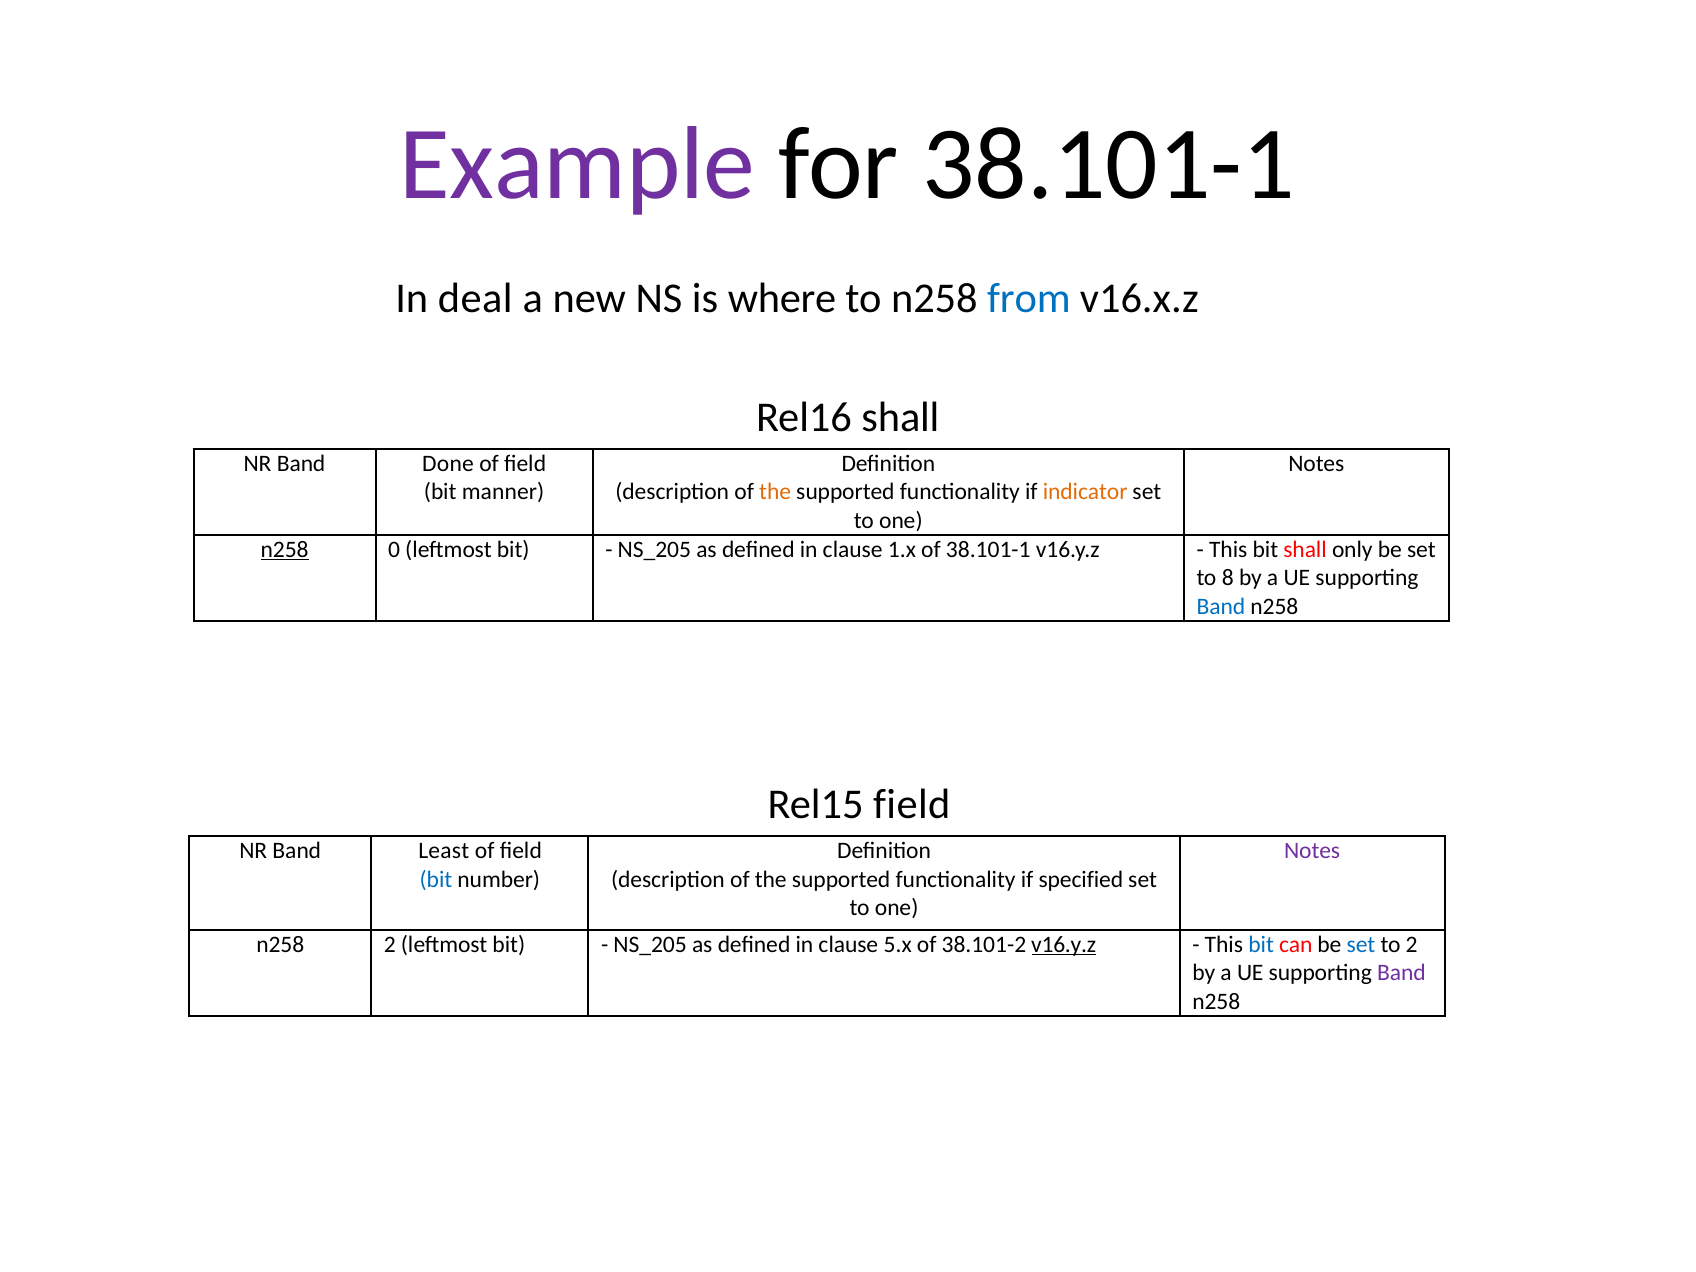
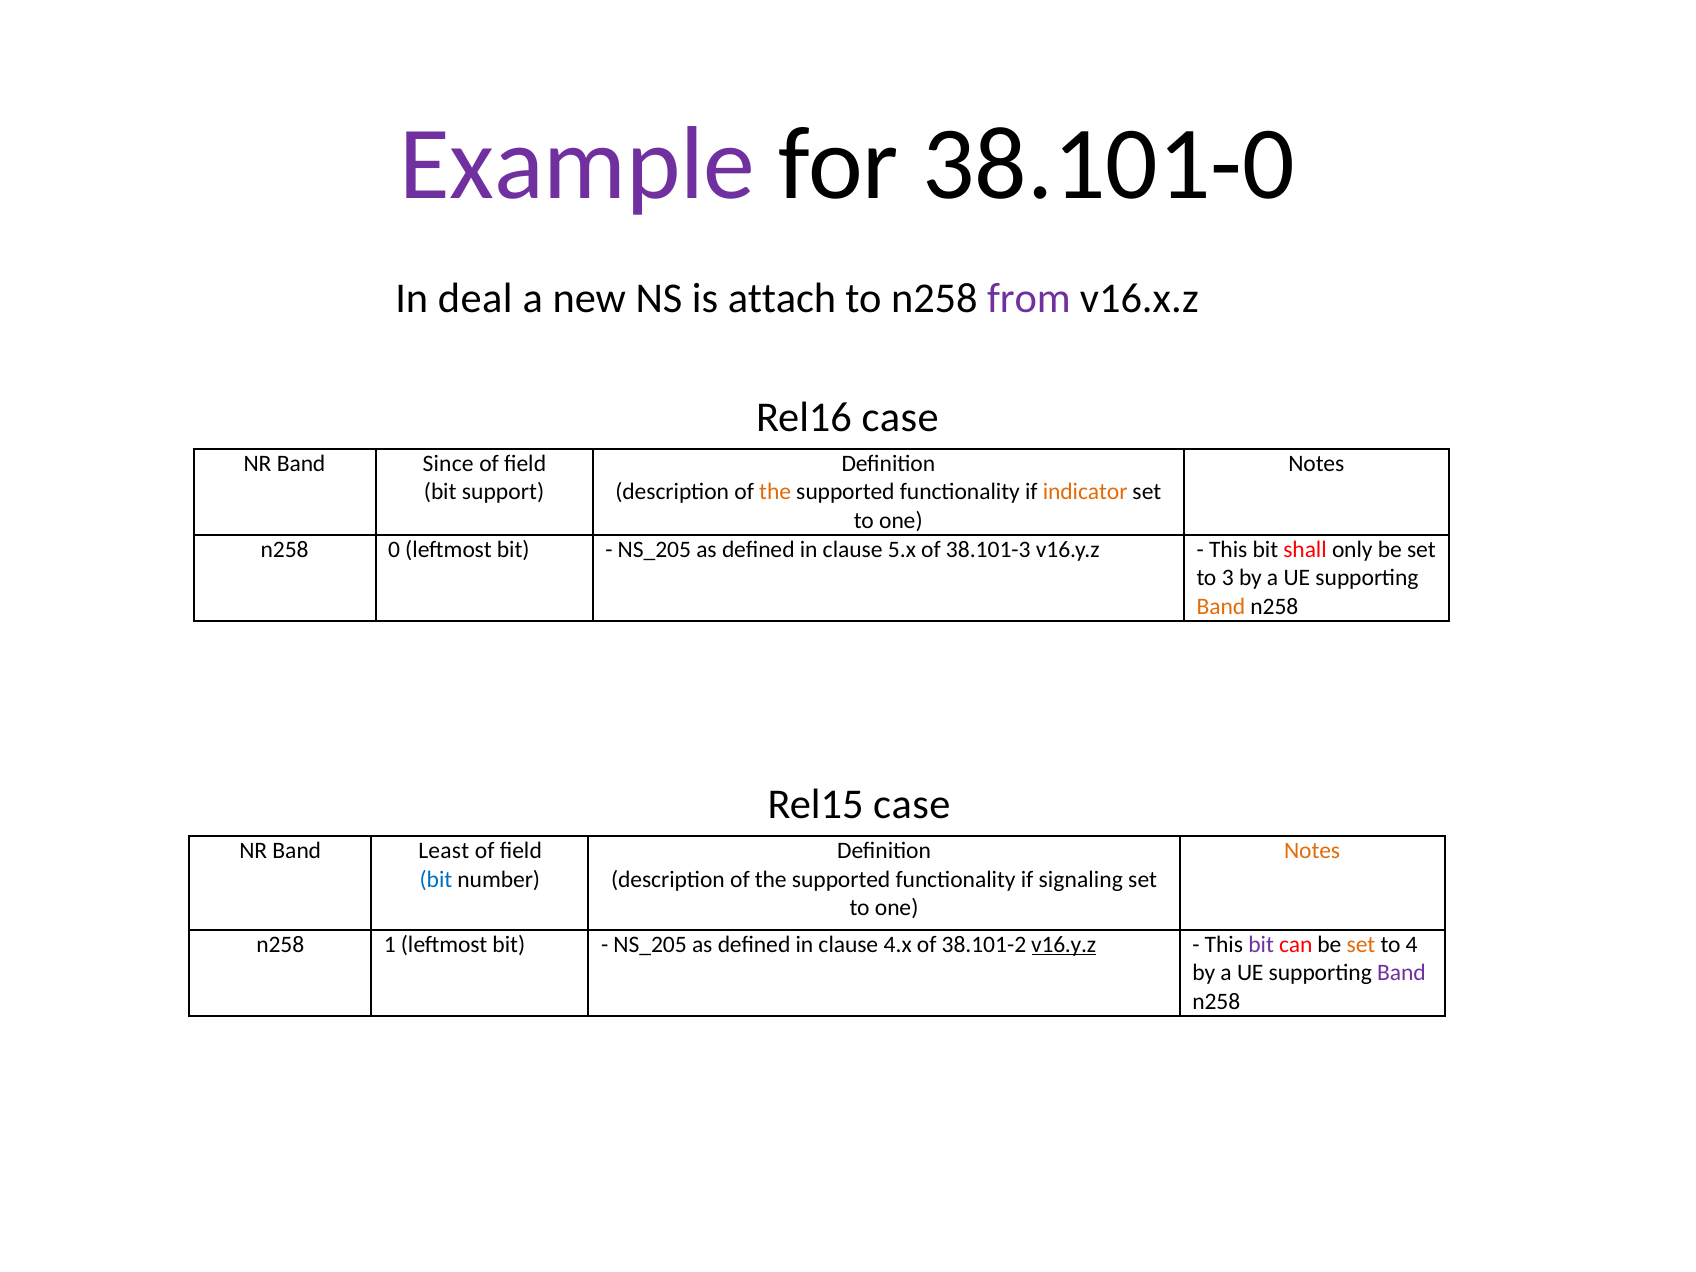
for 38.101-1: 38.101-1 -> 38.101-0
where: where -> attach
from colour: blue -> purple
Rel16 shall: shall -> case
Done: Done -> Since
manner: manner -> support
n258 at (285, 549) underline: present -> none
1.x: 1.x -> 5.x
of 38.101-1: 38.101-1 -> 38.101-3
8: 8 -> 3
Band at (1221, 607) colour: blue -> orange
Rel15 field: field -> case
Notes at (1312, 851) colour: purple -> orange
specified: specified -> signaling
n258 2: 2 -> 1
5.x: 5.x -> 4.x
bit at (1261, 944) colour: blue -> purple
set at (1361, 944) colour: blue -> orange
to 2: 2 -> 4
